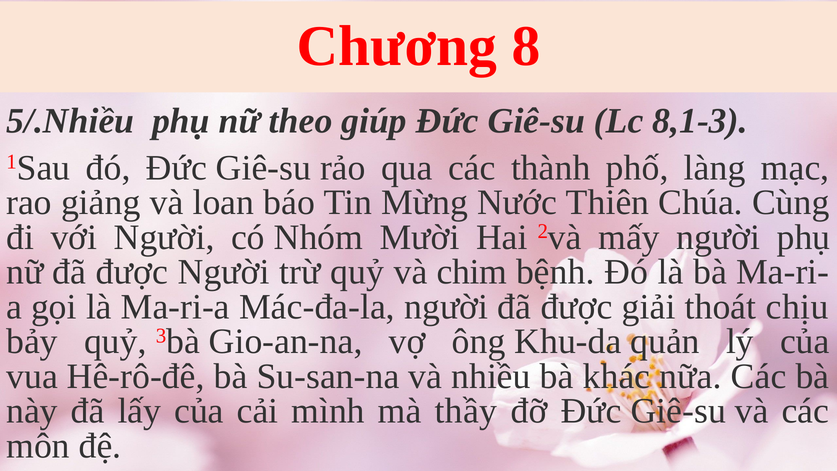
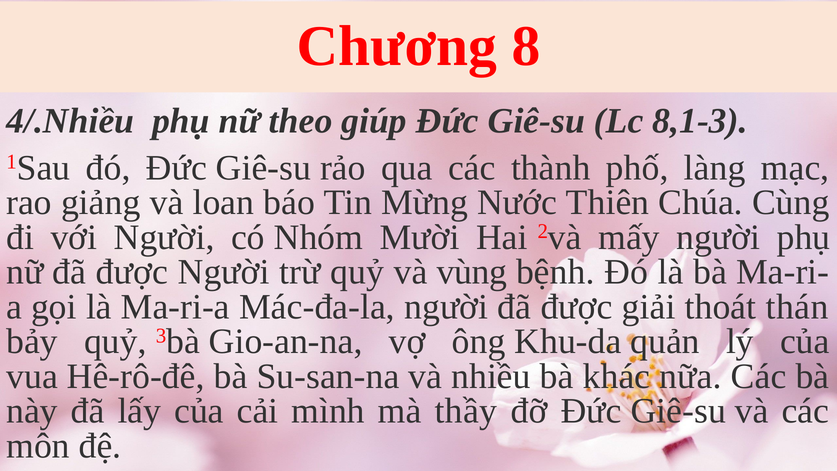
5/.Nhiều: 5/.Nhiều -> 4/.Nhiều
chim: chim -> vùng
chịu: chịu -> thán
